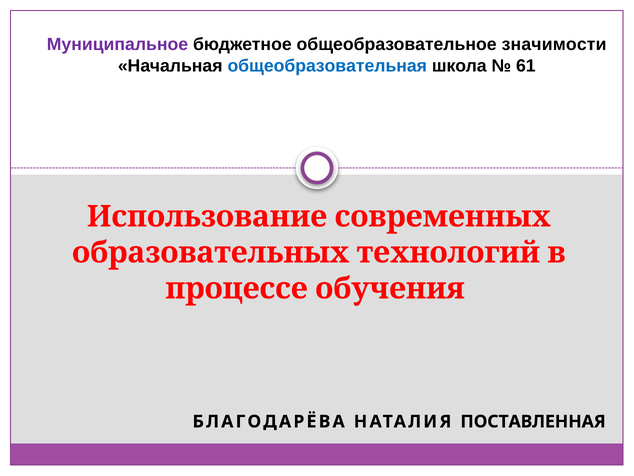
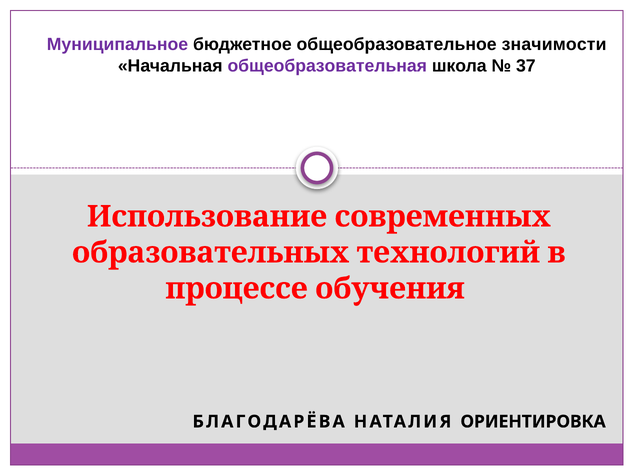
общеобразовательная colour: blue -> purple
61: 61 -> 37
ПОСТАВЛЕННАЯ: ПОСТАВЛЕННАЯ -> ОРИЕНТИРОВКА
